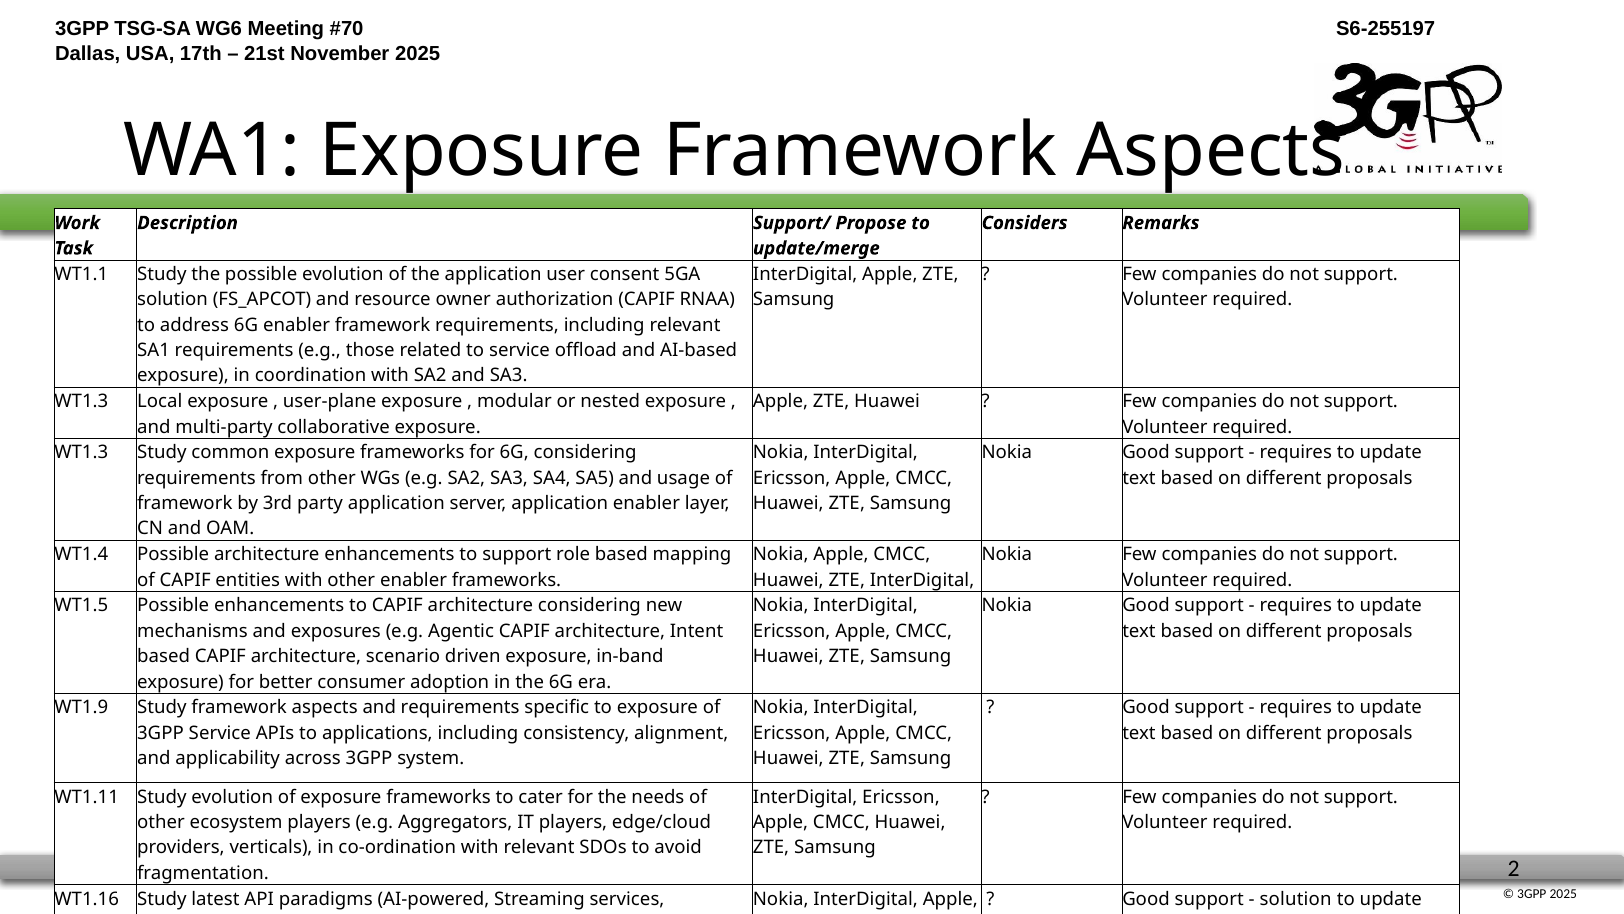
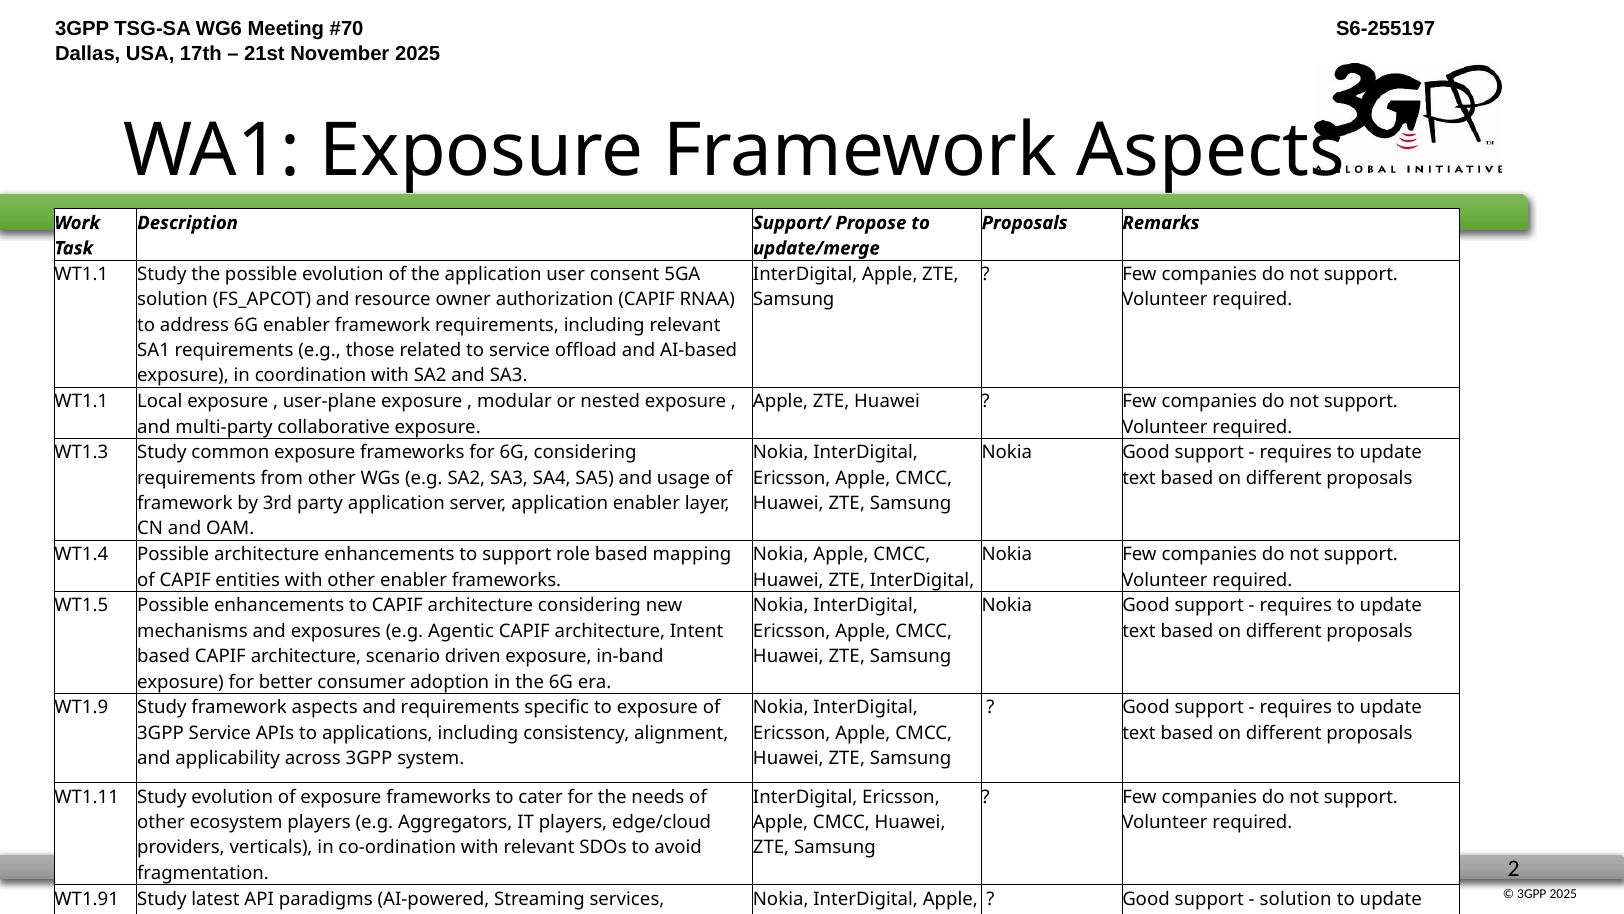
Considers at (1025, 223): Considers -> Proposals
WT1.3 at (81, 401): WT1.3 -> WT1.1
WT1.16: WT1.16 -> WT1.91
